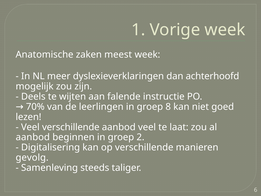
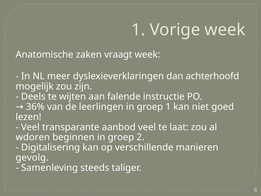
meest: meest -> vraagt
70%: 70% -> 36%
groep 8: 8 -> 1
Veel verschillende: verschillende -> transparante
aanbod at (33, 137): aanbod -> wdoren
